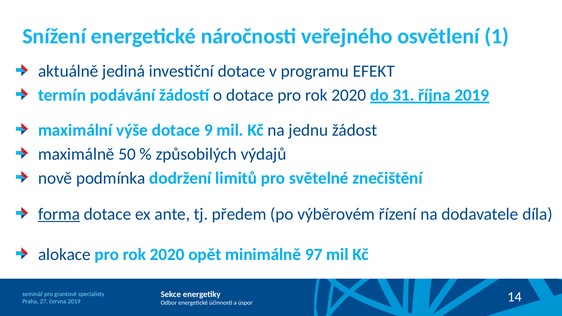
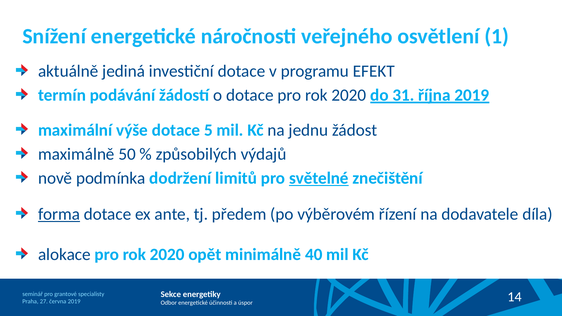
9: 9 -> 5
světelné underline: none -> present
97: 97 -> 40
